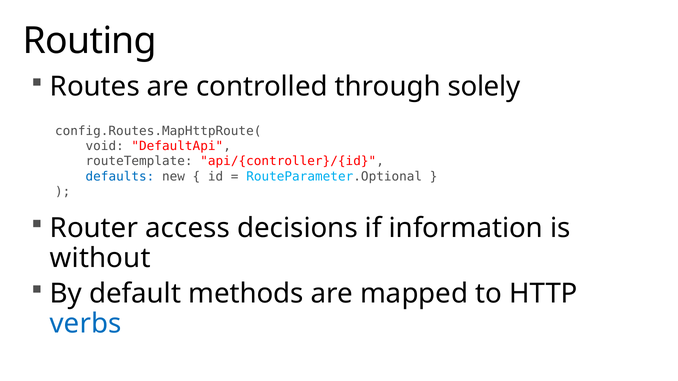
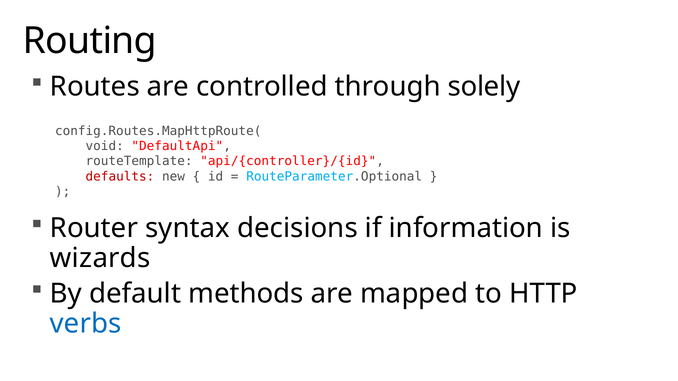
defaults colour: blue -> red
access: access -> syntax
without: without -> wizards
